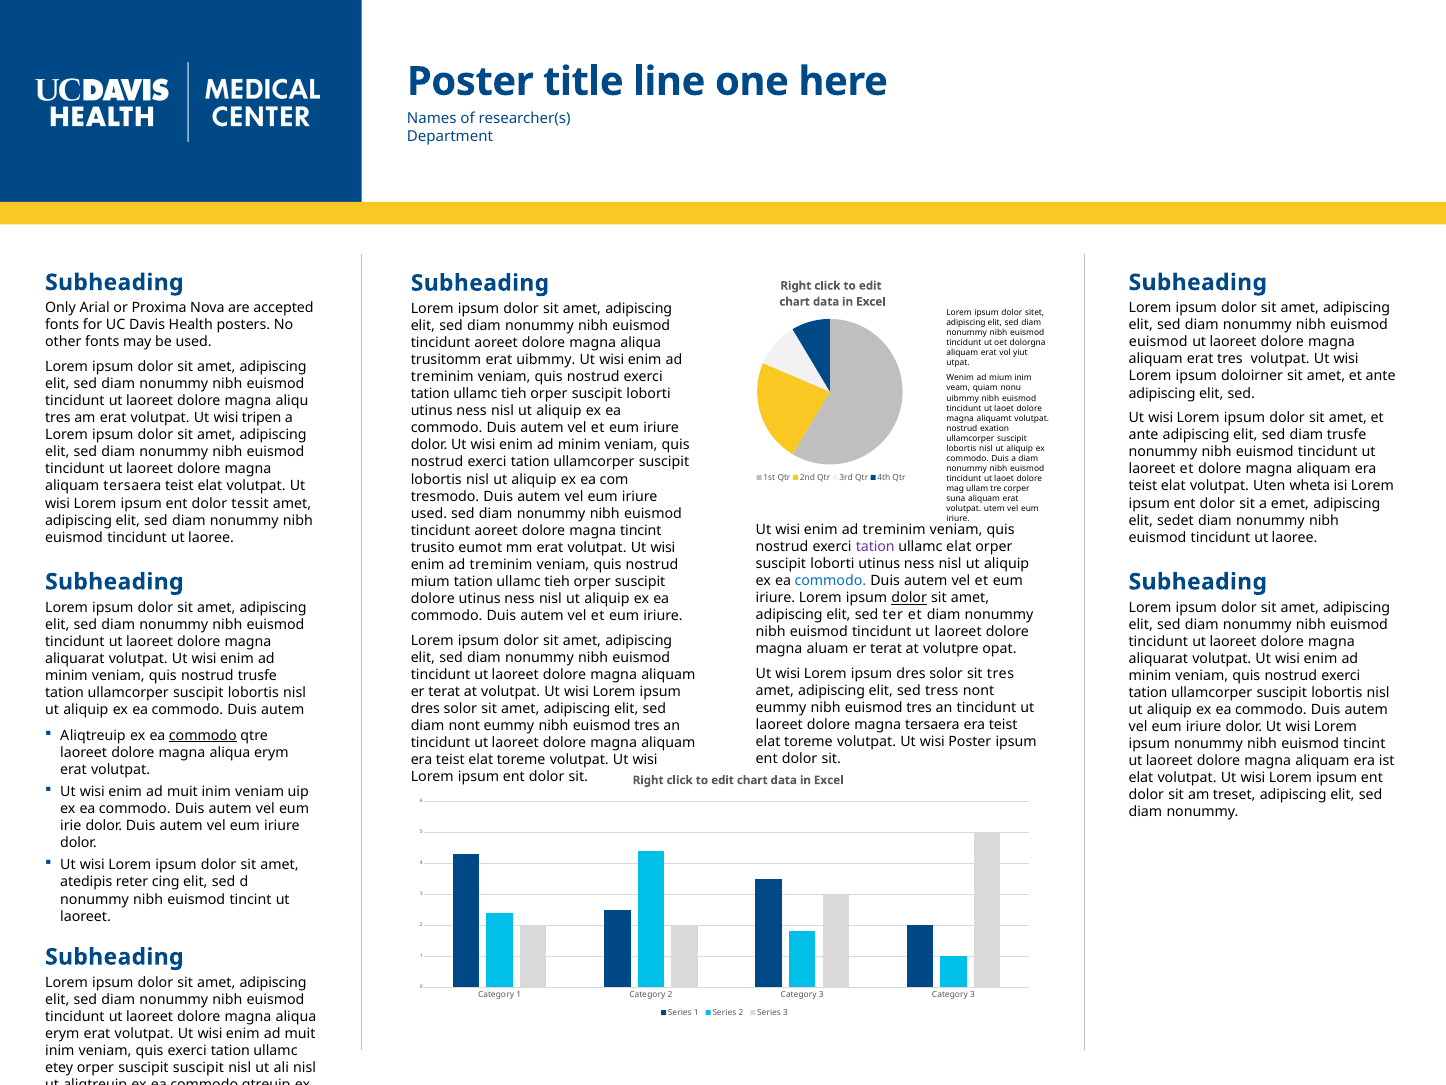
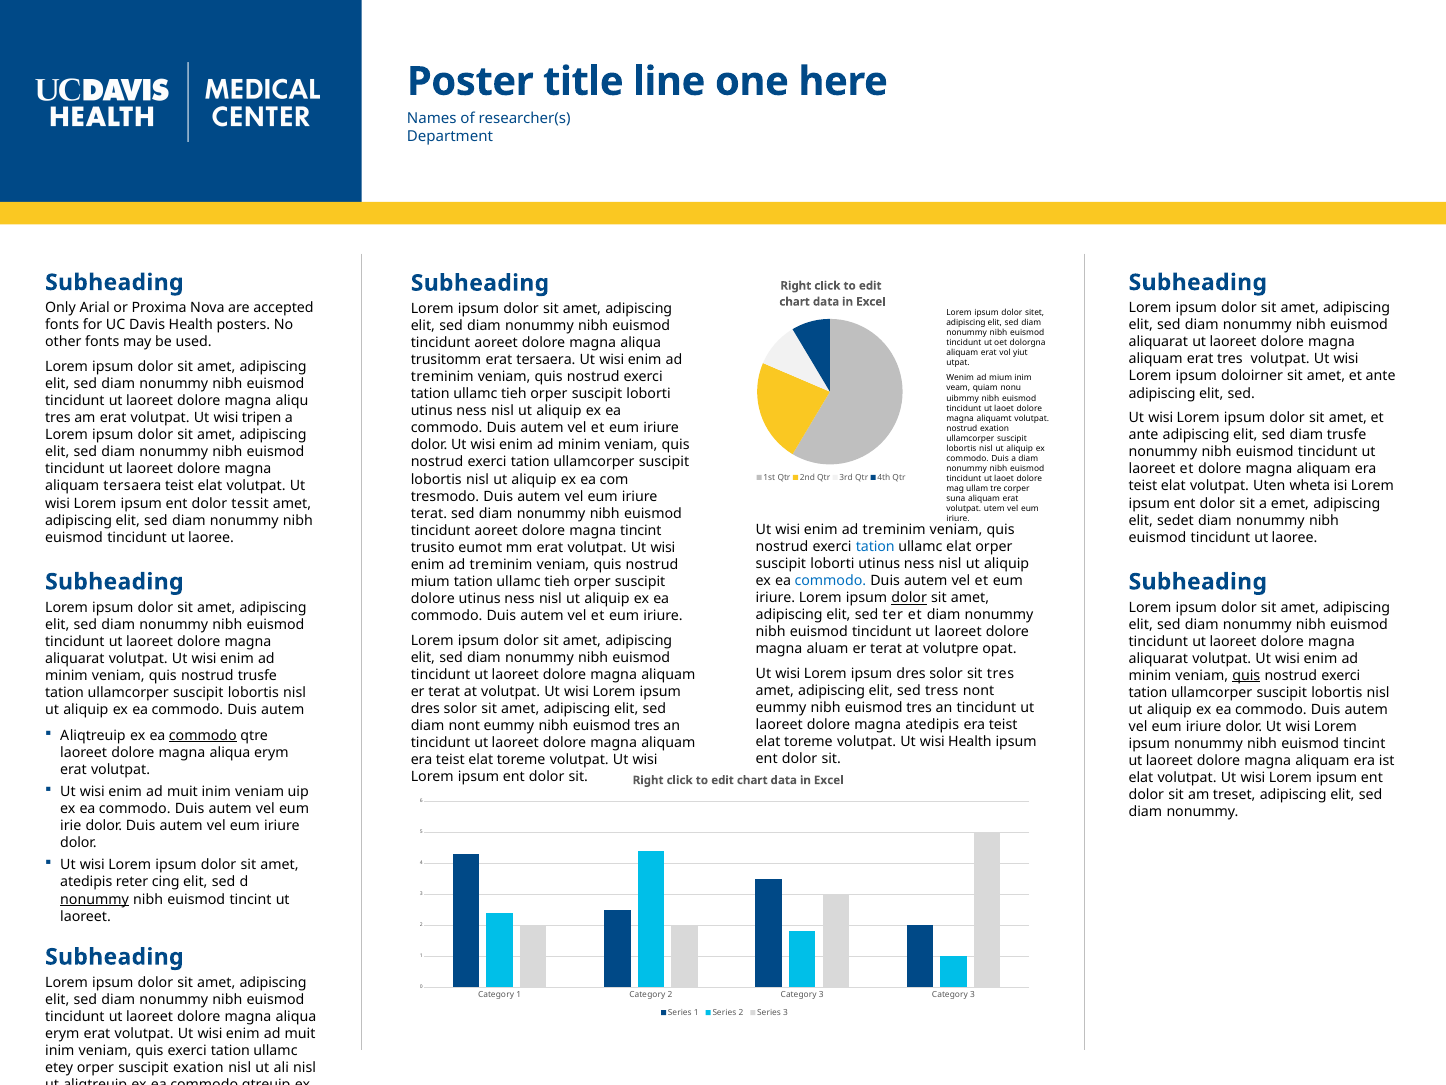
euismod at (1158, 342): euismod -> aliquarat
erat uibmmy: uibmmy -> tersaera
used at (429, 513): used -> terat
tation at (875, 547) colour: purple -> blue
quis at (1246, 675) underline: none -> present
magna tersaera: tersaera -> atedipis
wisi Poster: Poster -> Health
nonummy at (95, 899) underline: none -> present
suscipit suscipit: suscipit -> exation
